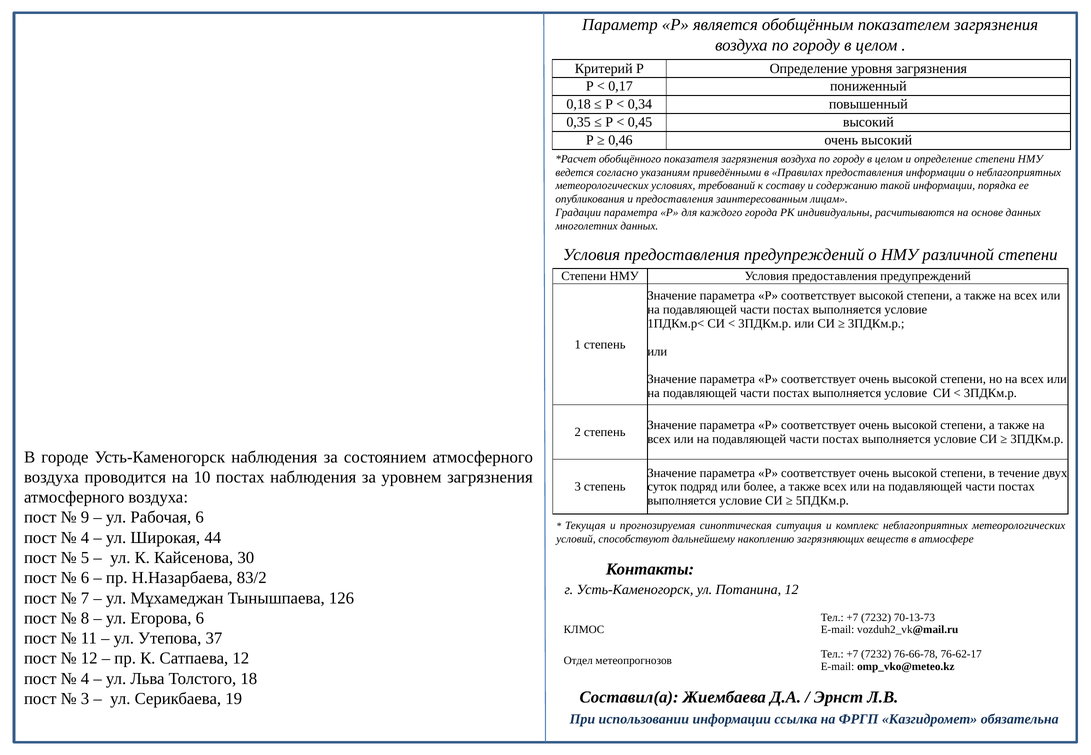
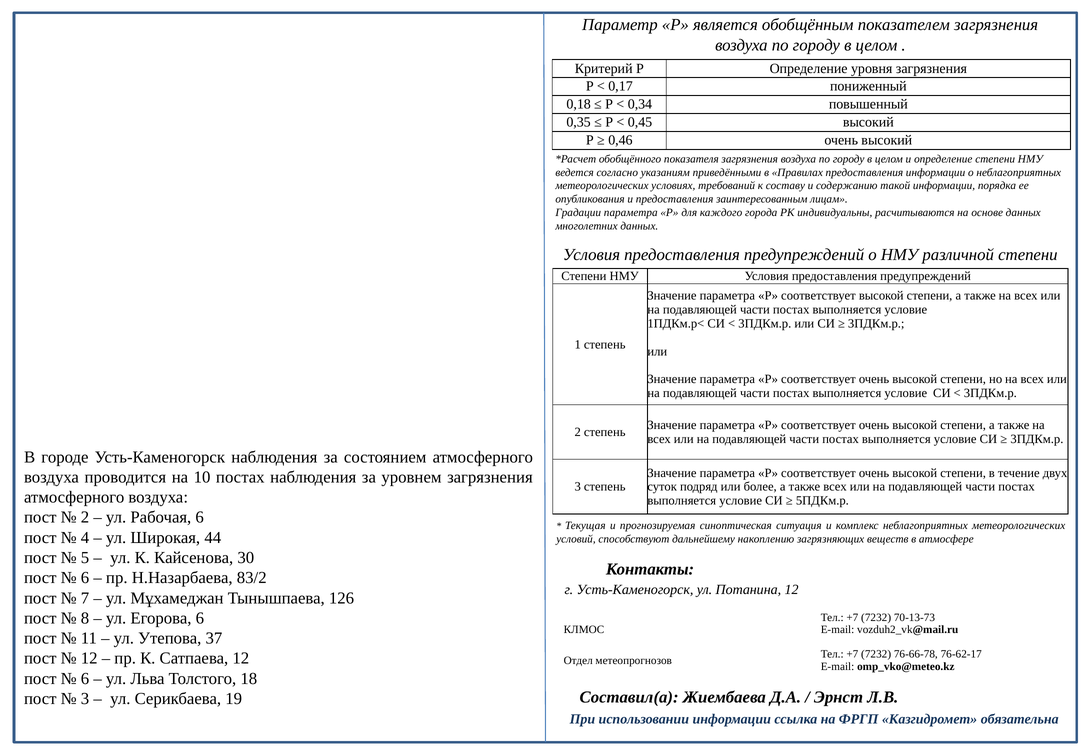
9 at (85, 518): 9 -> 2
4 at (85, 679): 4 -> 6
